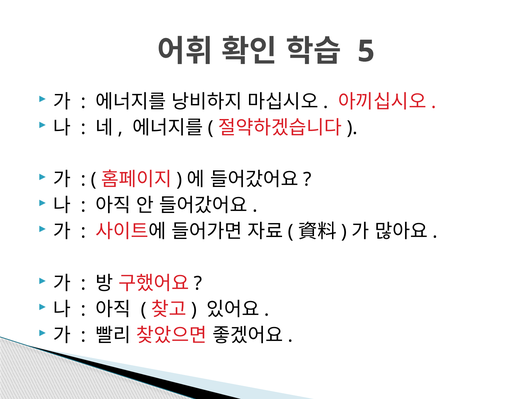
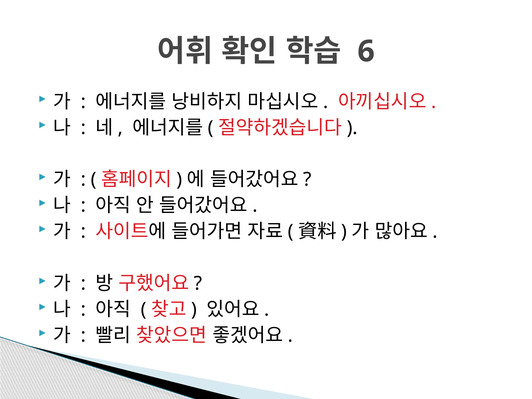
5: 5 -> 6
